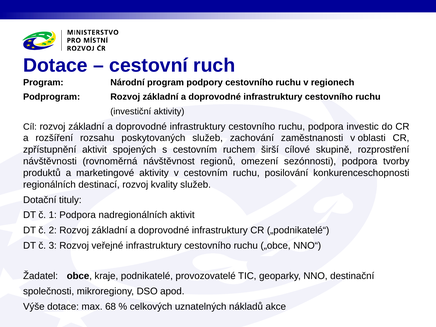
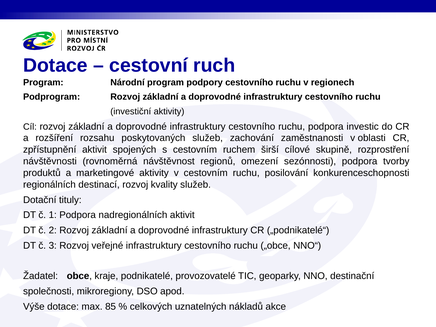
68: 68 -> 85
